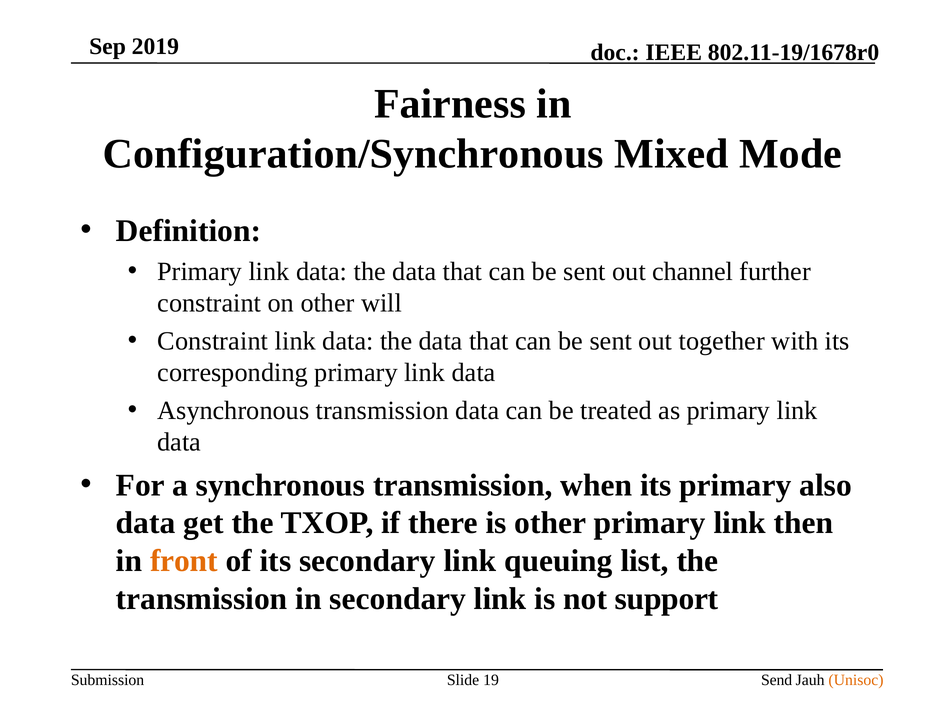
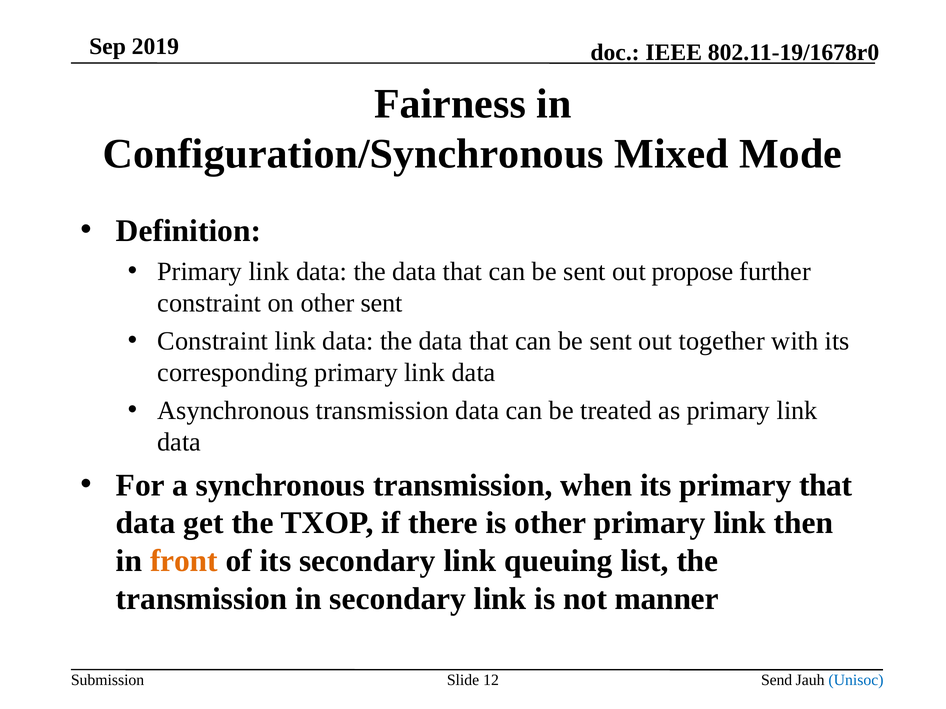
channel: channel -> propose
other will: will -> sent
primary also: also -> that
support: support -> manner
19: 19 -> 12
Unisoc colour: orange -> blue
